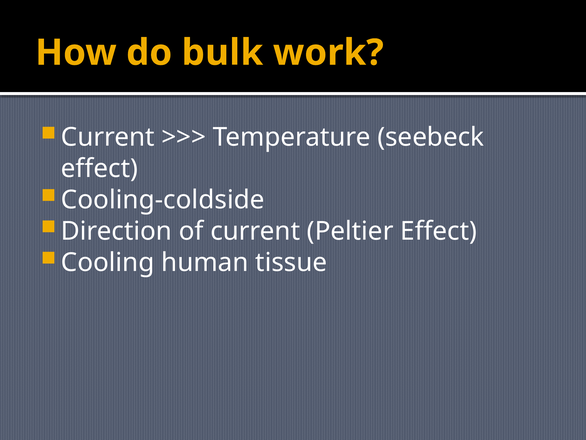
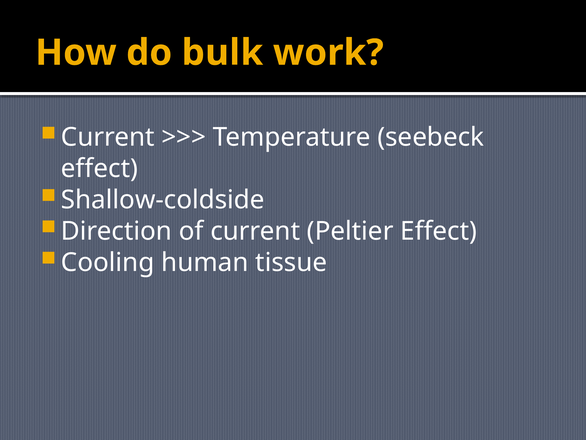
Cooling-coldside: Cooling-coldside -> Shallow-coldside
